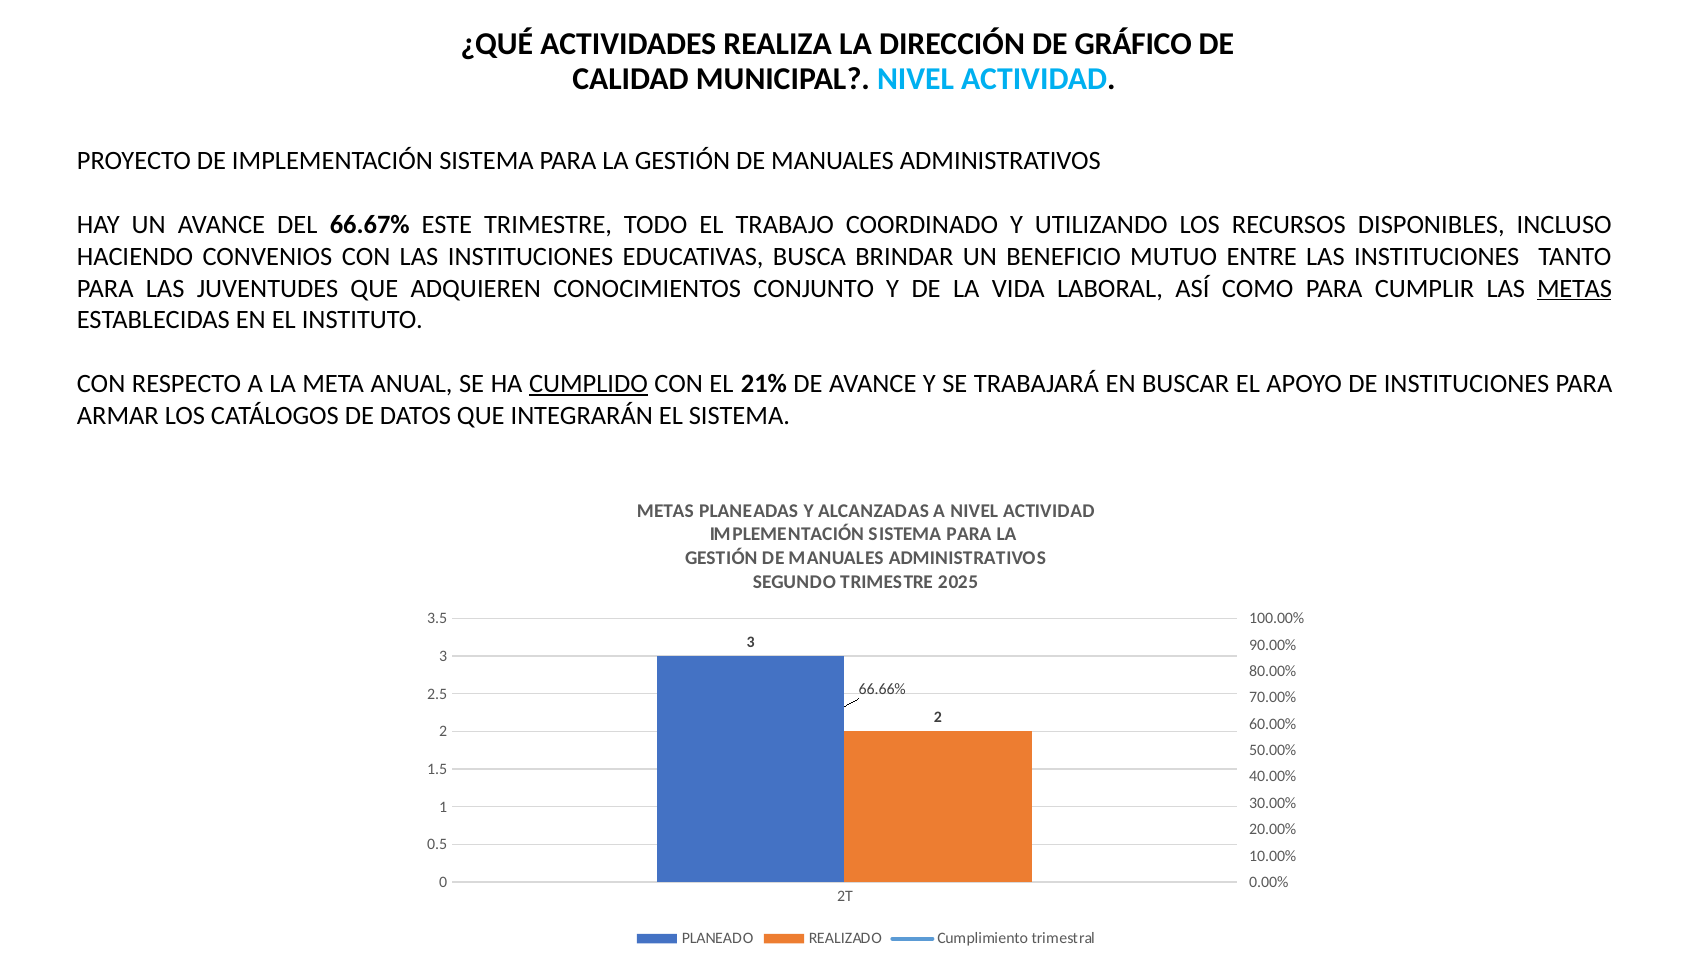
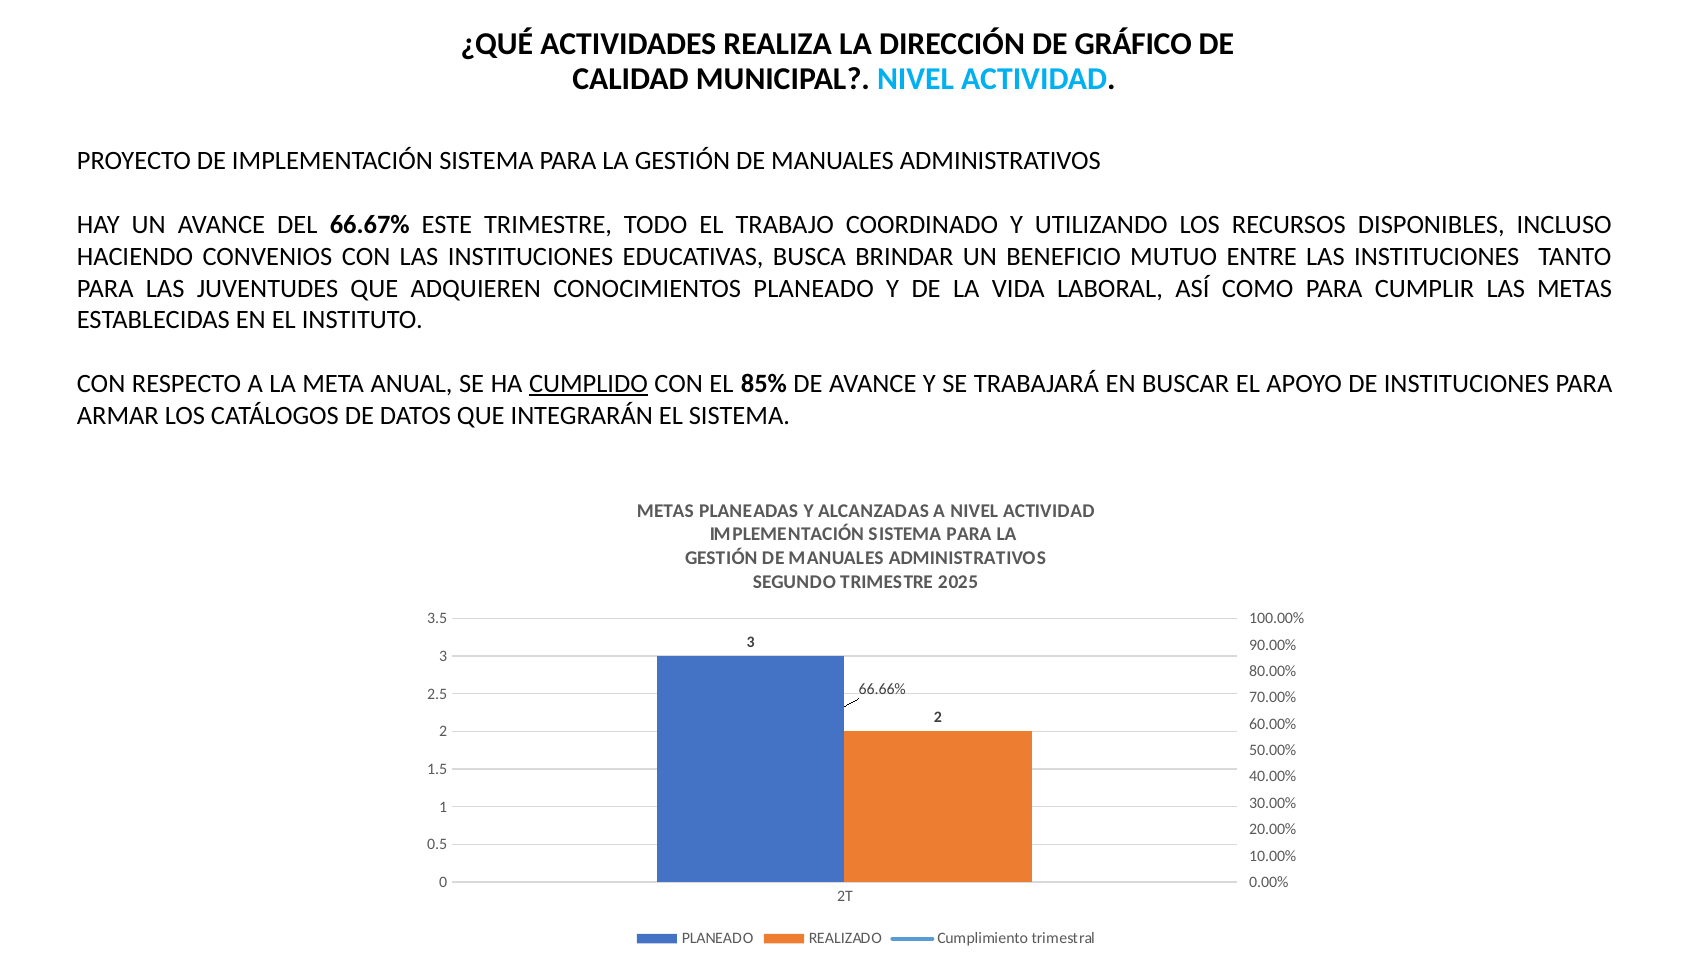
CONOCIMIENTOS CONJUNTO: CONJUNTO -> PLANEADO
METAS at (1574, 288) underline: present -> none
21%: 21% -> 85%
